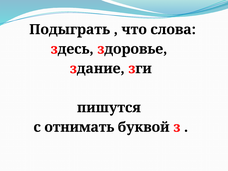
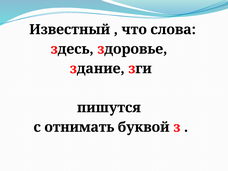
Подыграть: Подыграть -> Известный
